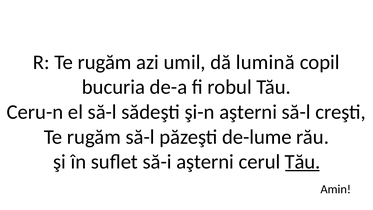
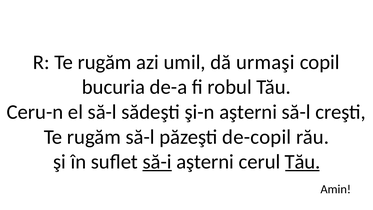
lumină: lumină -> urmaşi
de-lume: de-lume -> de-copil
să-i underline: none -> present
